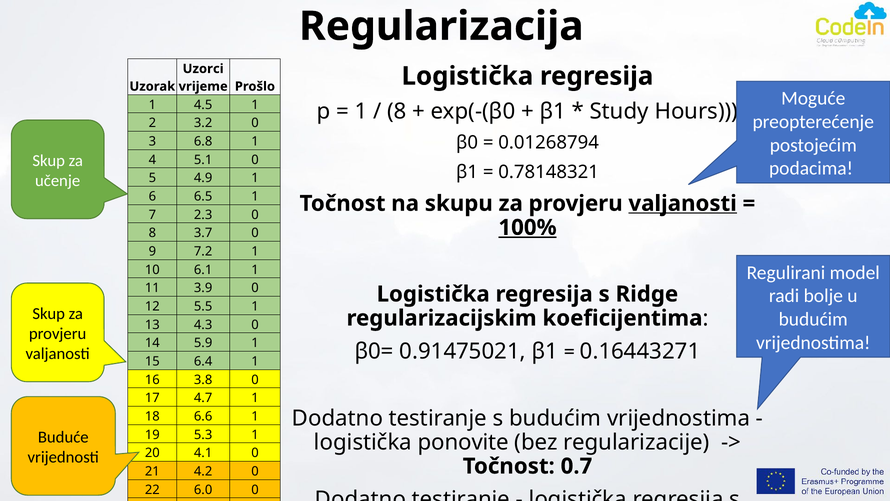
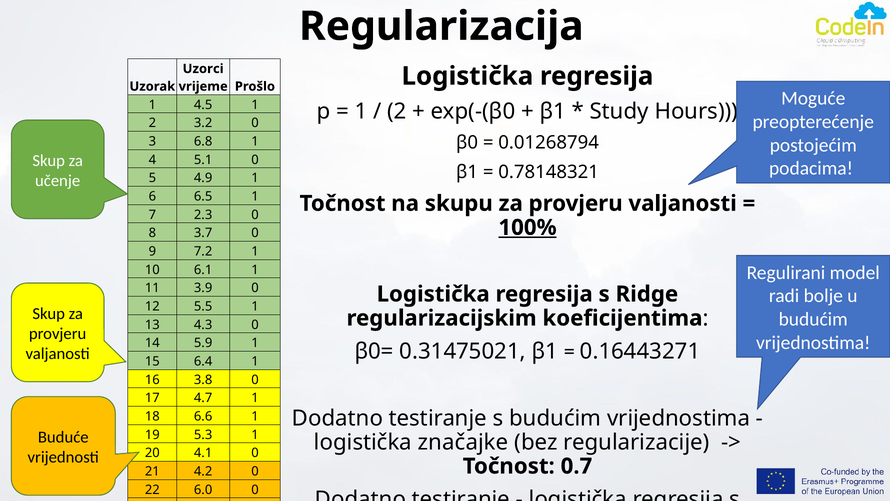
8 at (397, 111): 8 -> 2
valjanosti at (683, 203) underline: present -> none
0.91475021: 0.91475021 -> 0.31475021
ponovite: ponovite -> značajke
